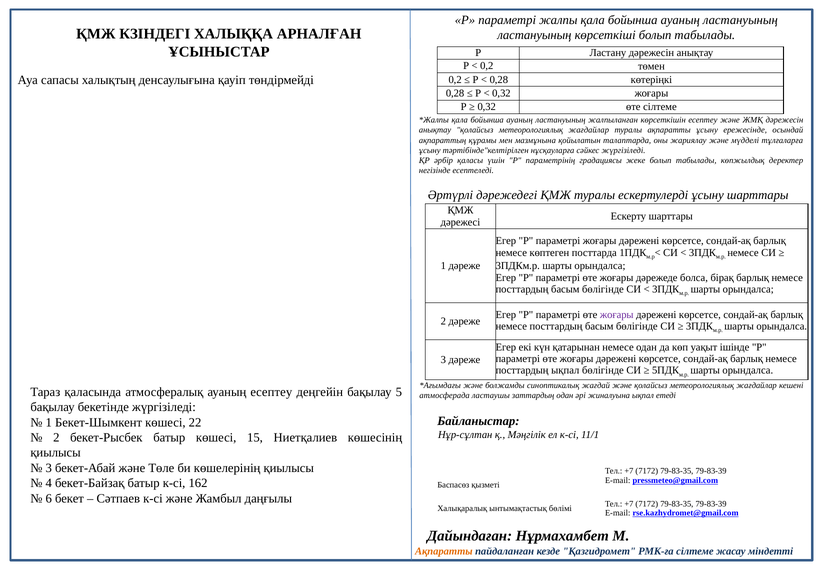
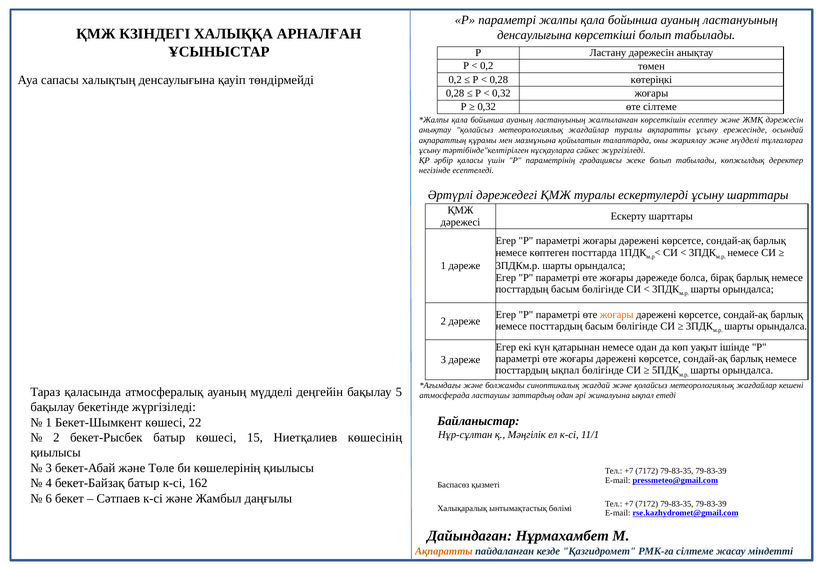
ластануының at (534, 35): ластануының -> денсаулығына
жоғары at (617, 314) colour: purple -> orange
ауаның есептеу: есептеу -> мүдделі
